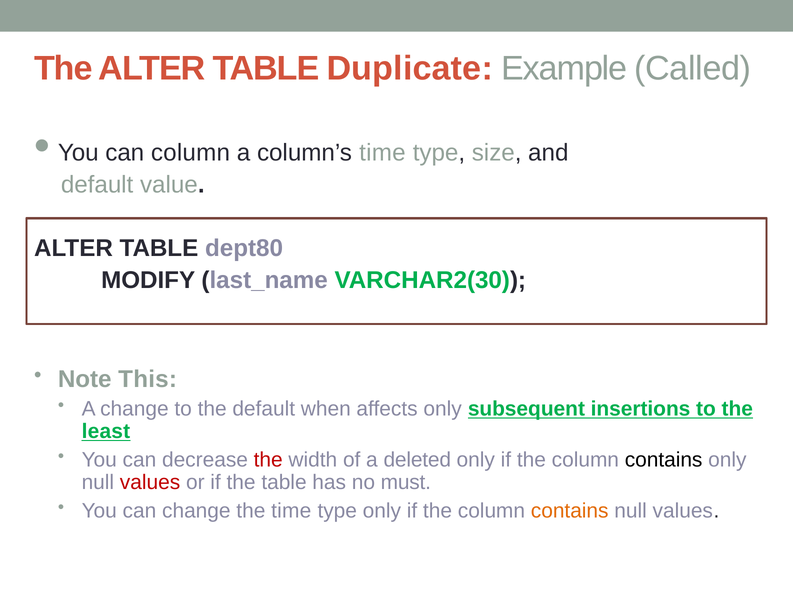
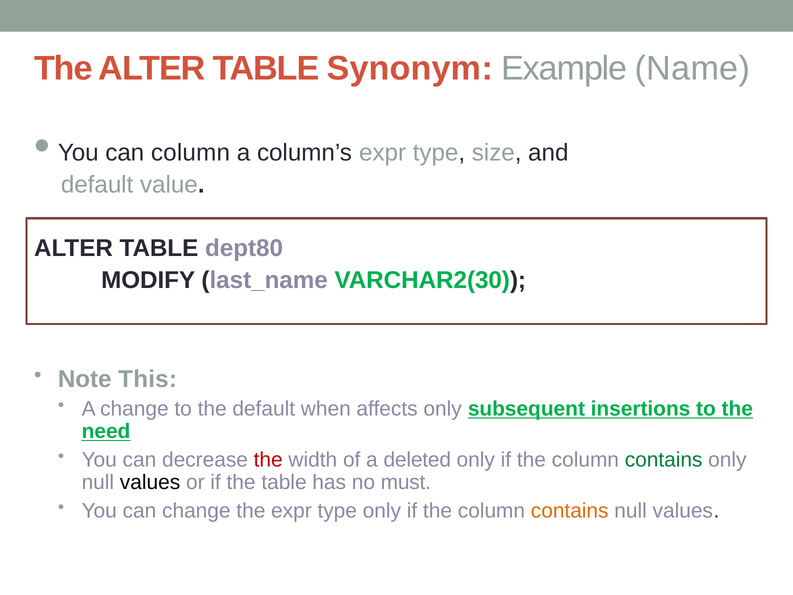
Duplicate: Duplicate -> Synonym
Called: Called -> Name
column’s time: time -> expr
least: least -> need
contains at (664, 460) colour: black -> green
values at (150, 482) colour: red -> black
the time: time -> expr
